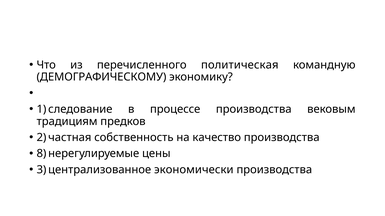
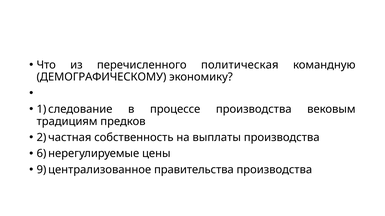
качество: качество -> выплаты
8: 8 -> 6
3: 3 -> 9
экономически: экономически -> правительства
